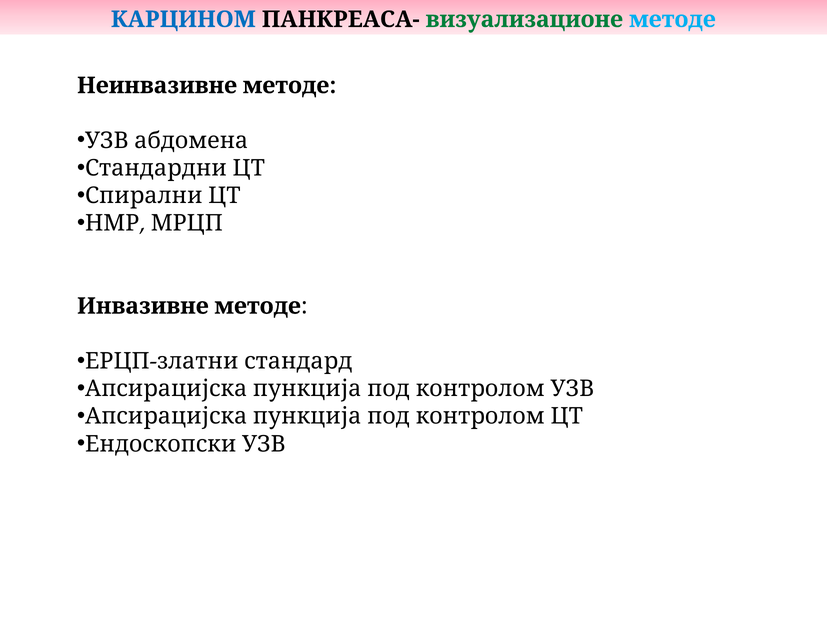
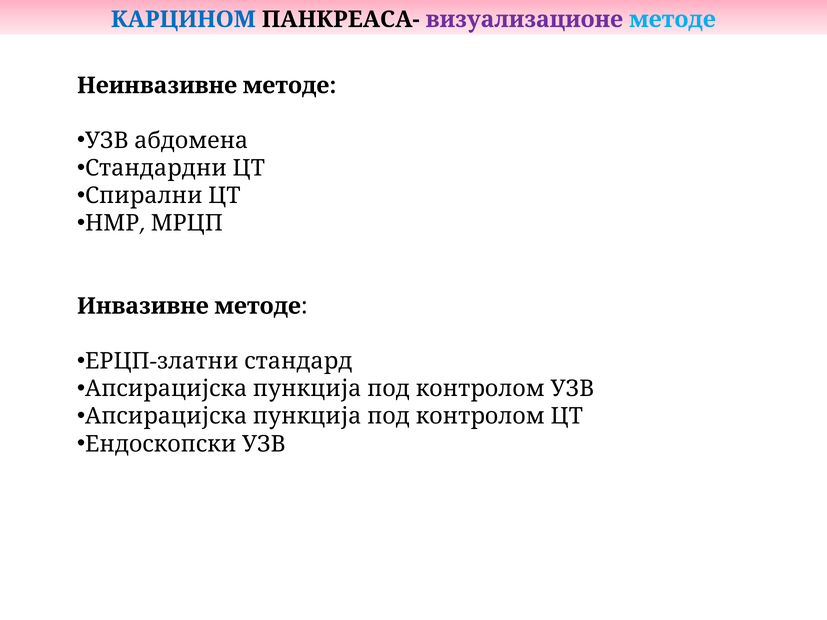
визуализационе colour: green -> purple
